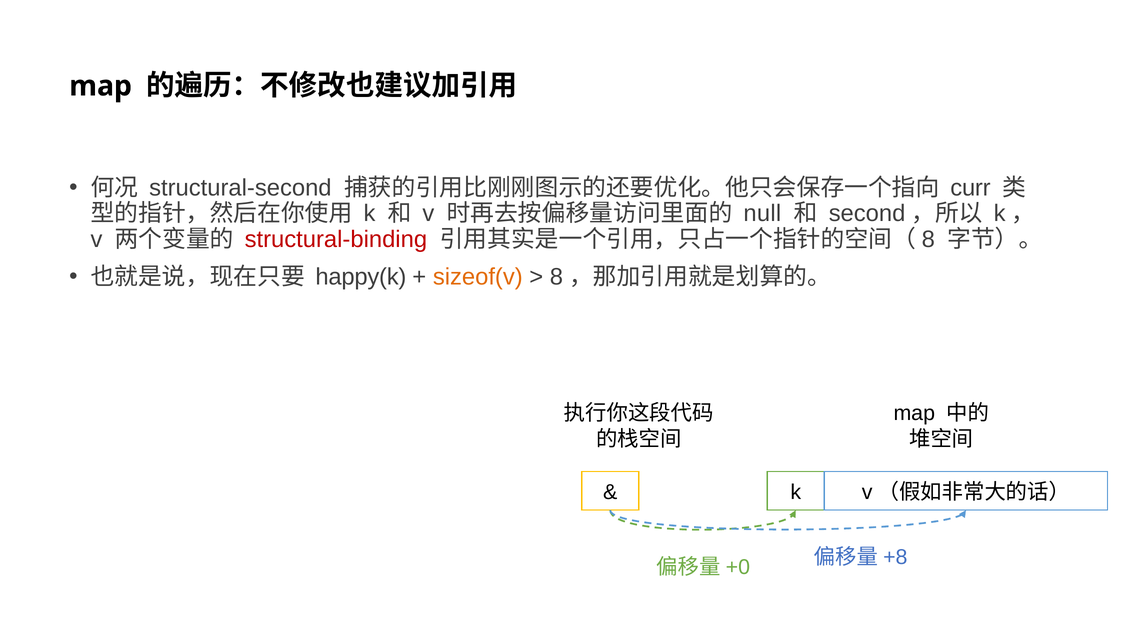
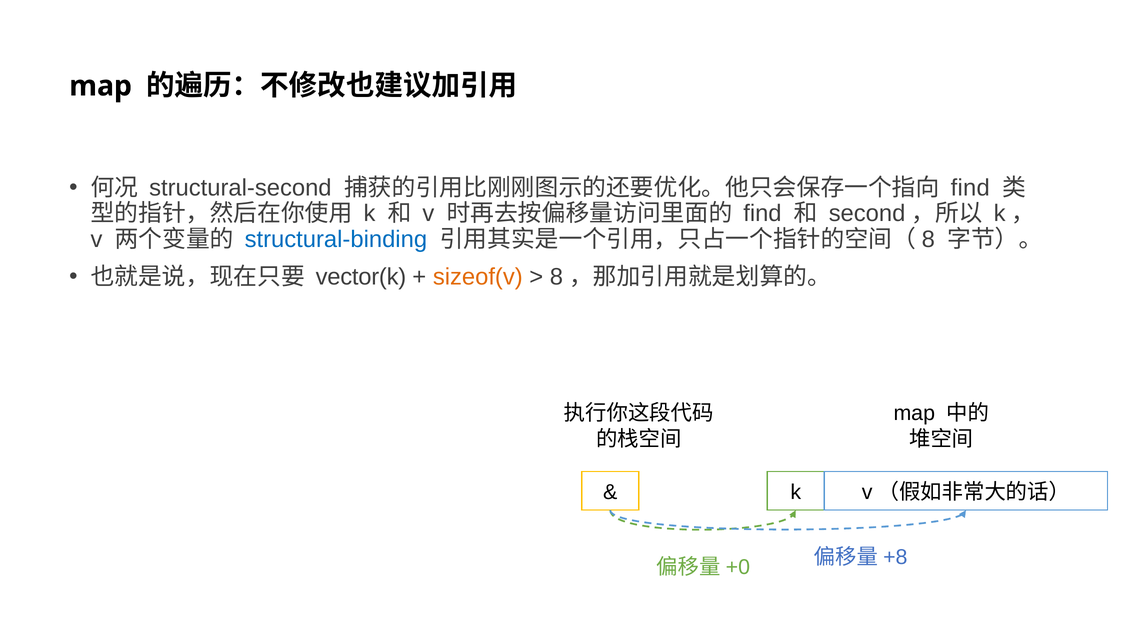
curr at (970, 188): curr -> find
null at (762, 213): null -> find
structural-binding colour: red -> blue
happy(k: happy(k -> vector(k
